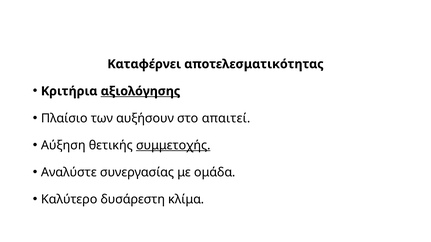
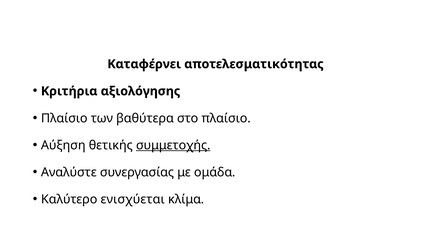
αξιολόγησης underline: present -> none
αυξήσουν: αυξήσουν -> βαθύτερα
στο απαιτεί: απαιτεί -> πλαίσιο
δυσάρεστη: δυσάρεστη -> ενισχύεται
